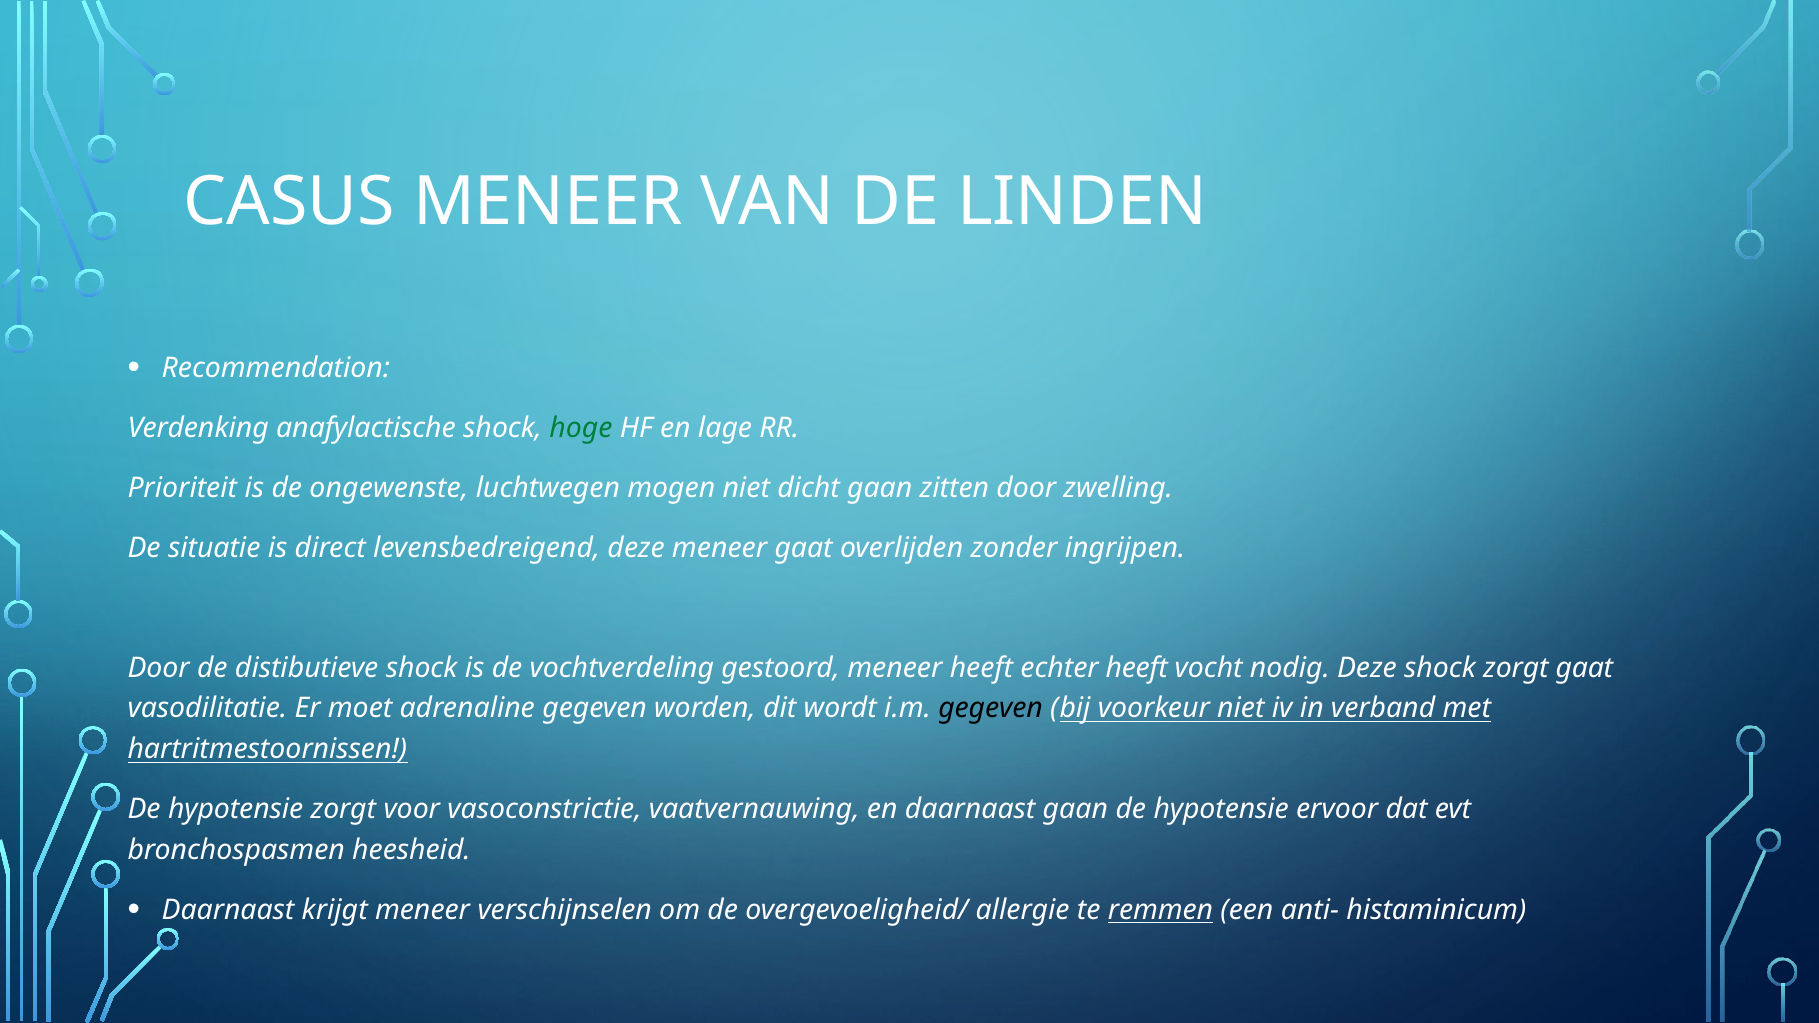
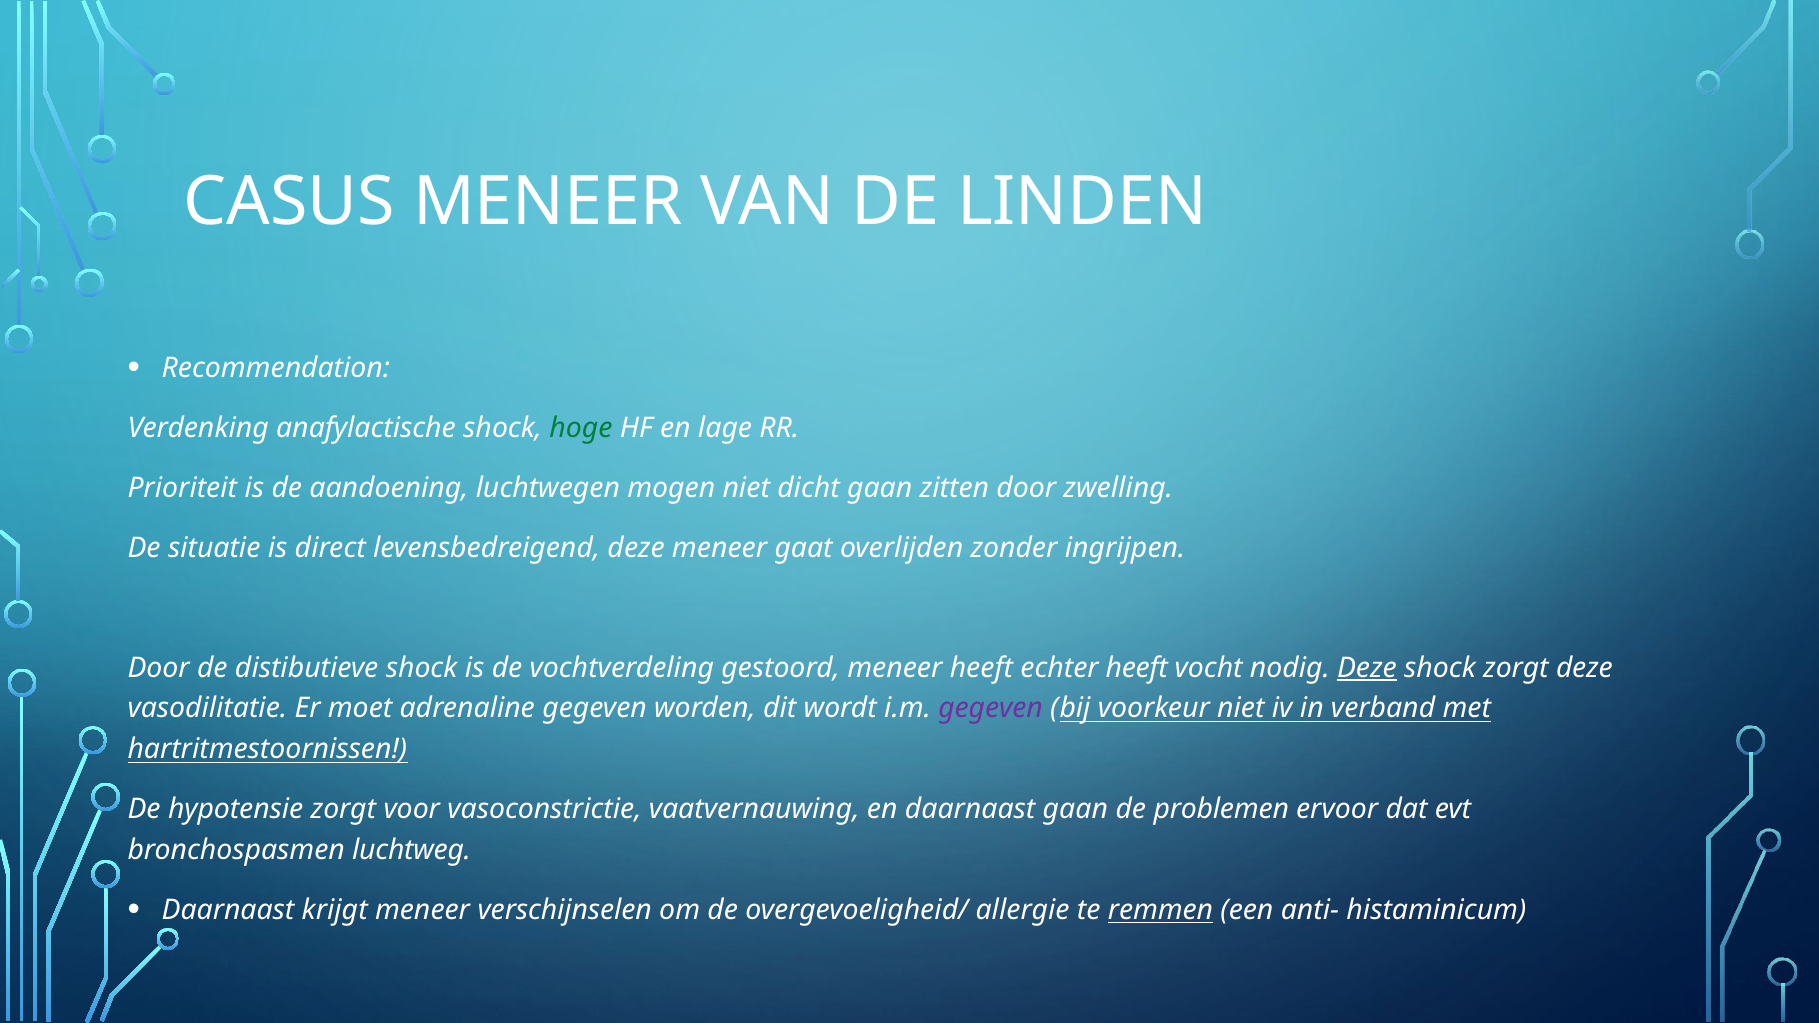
ongewenste: ongewenste -> aandoening
Deze at (1367, 668) underline: none -> present
zorgt gaat: gaat -> deze
gegeven at (991, 709) colour: black -> purple
hypotensie at (1221, 809): hypotensie -> problemen
heesheid: heesheid -> luchtweg
